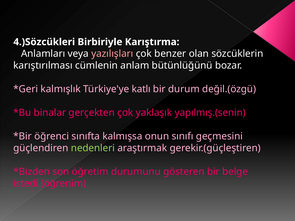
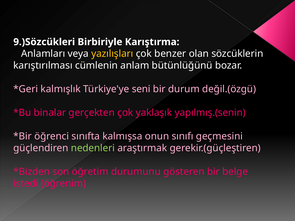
4.)Sözcükleri: 4.)Sözcükleri -> 9.)Sözcükleri
yazılışları colour: pink -> yellow
katlı: katlı -> seni
